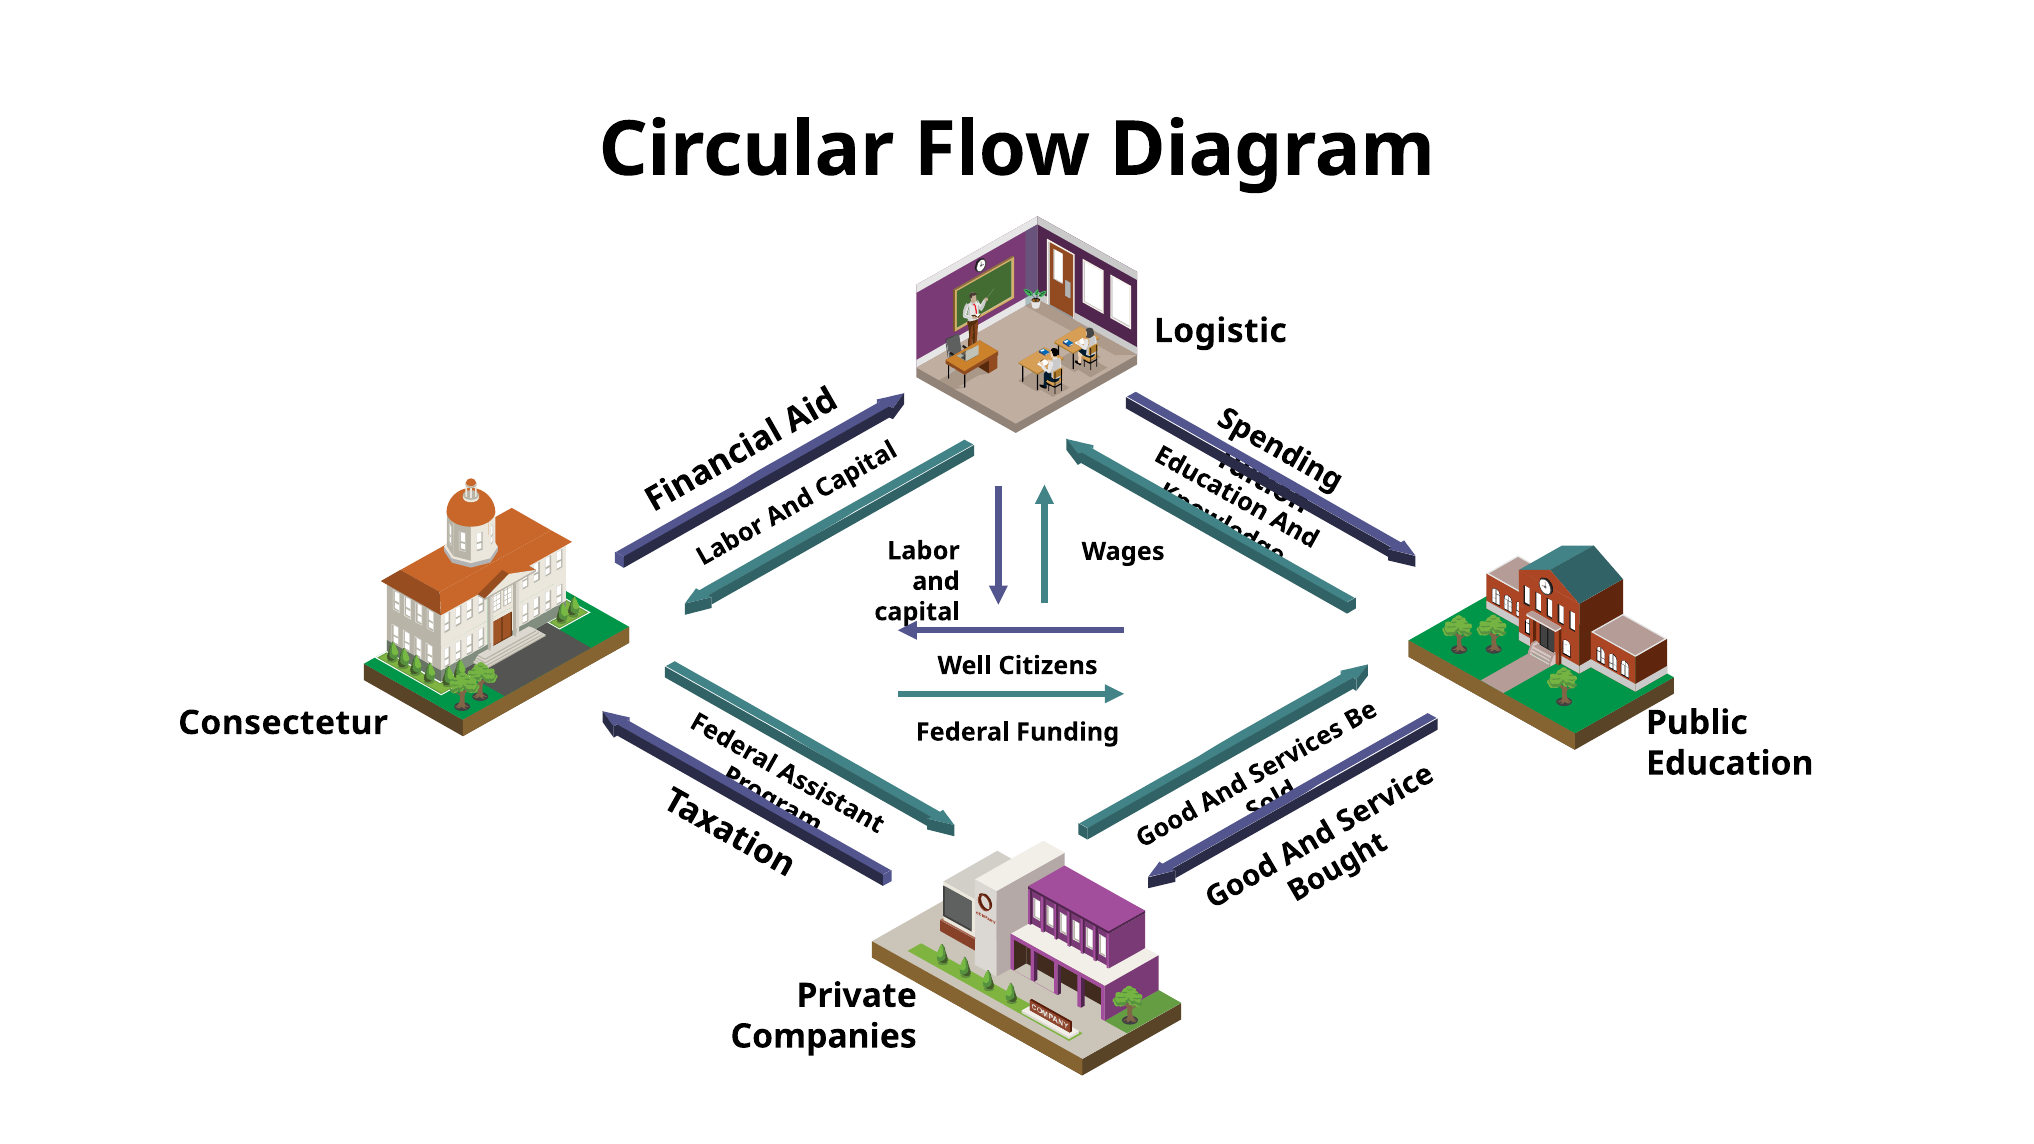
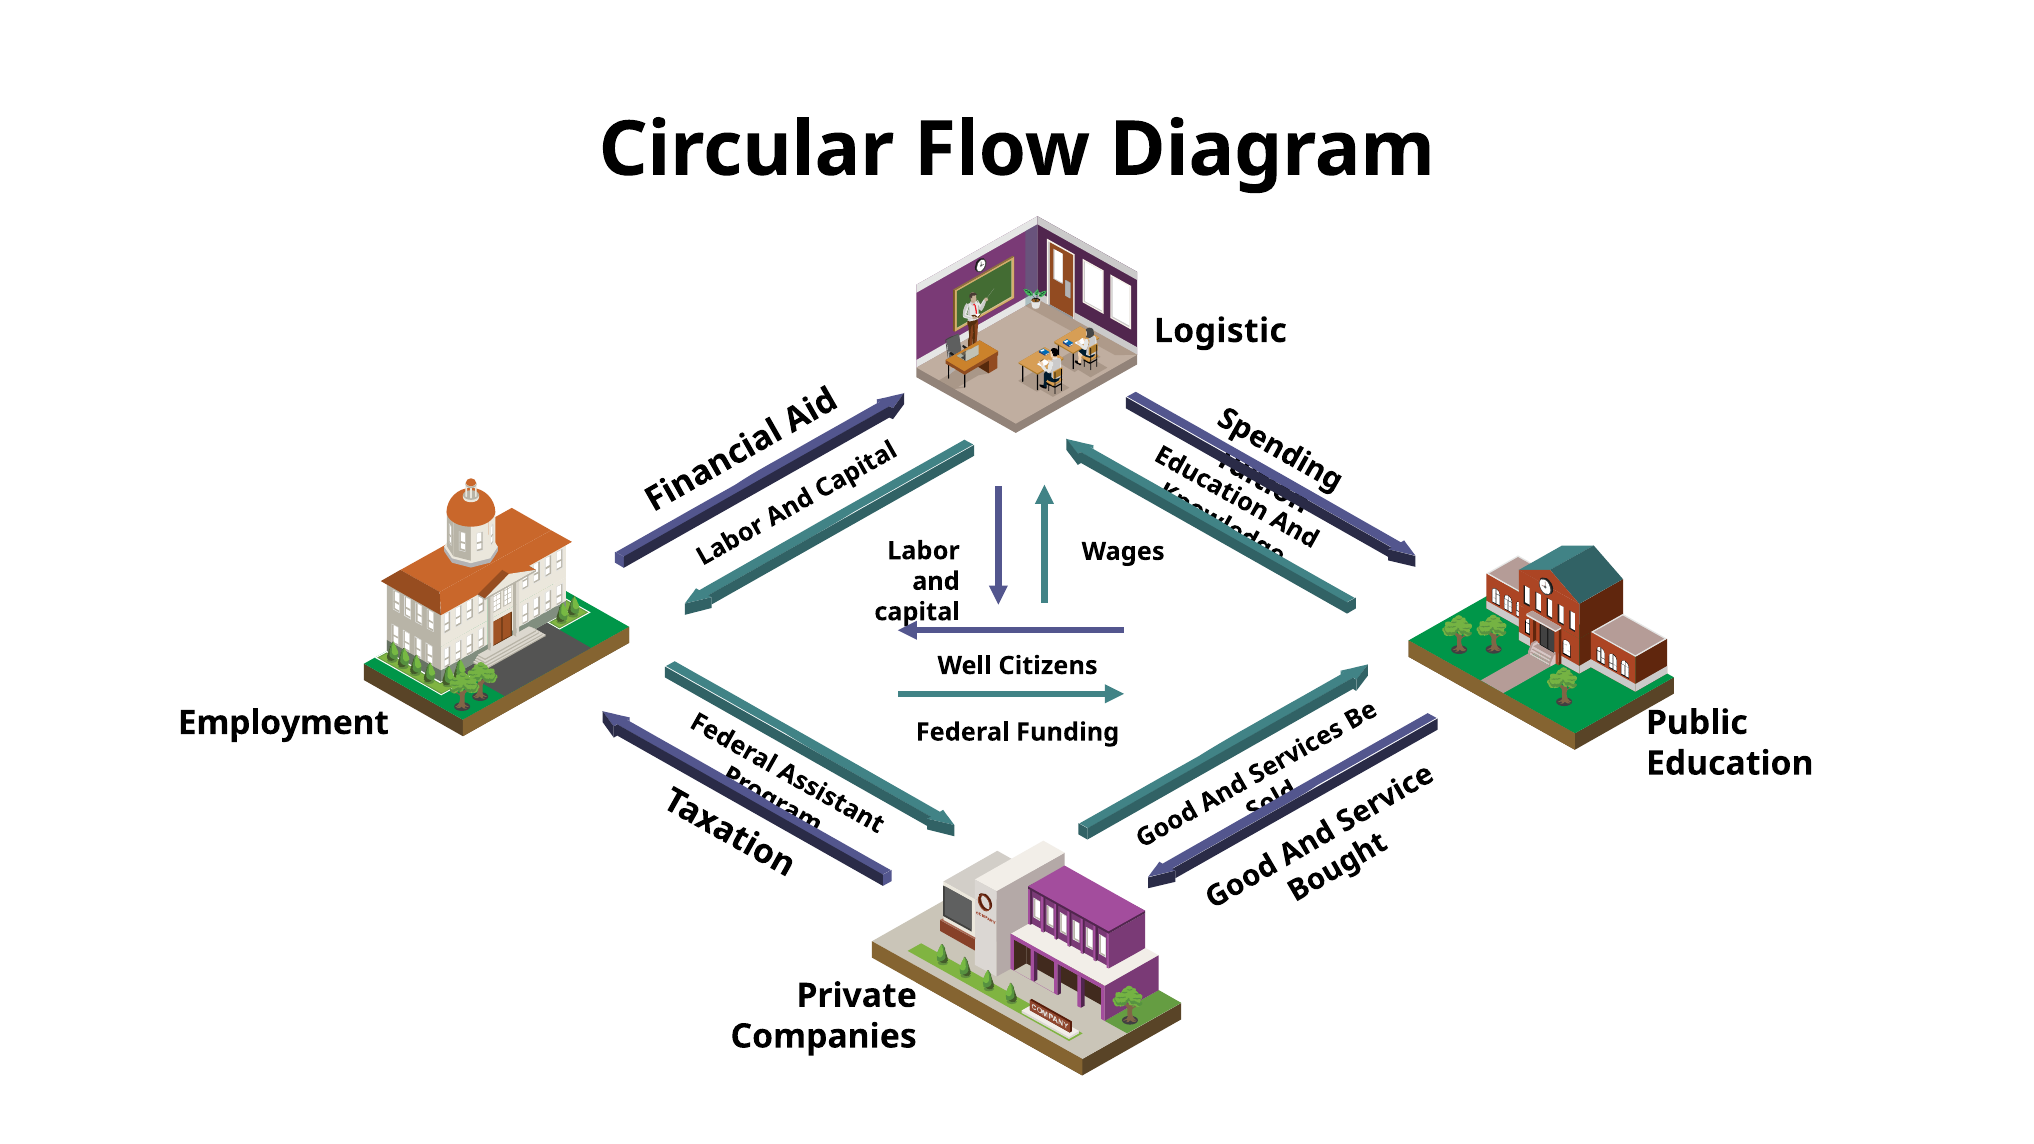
Consectetur: Consectetur -> Employment
